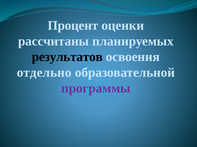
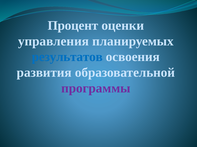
рассчитаны: рассчитаны -> управления
результатов colour: black -> blue
отдельно: отдельно -> развития
